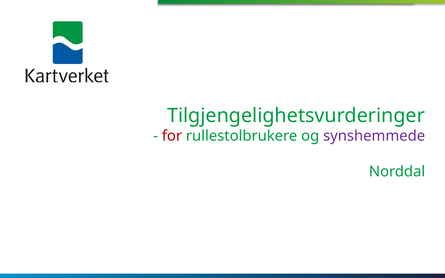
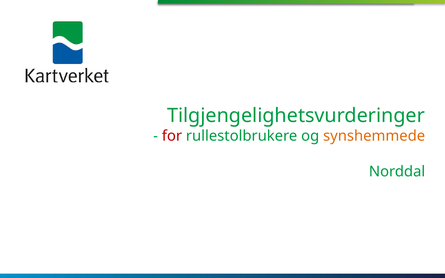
synshemmede colour: purple -> orange
